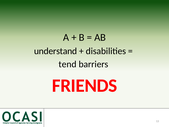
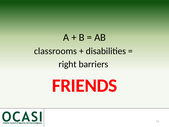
understand: understand -> classrooms
tend: tend -> right
